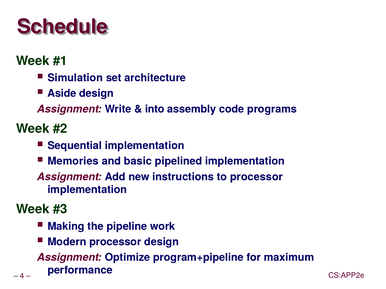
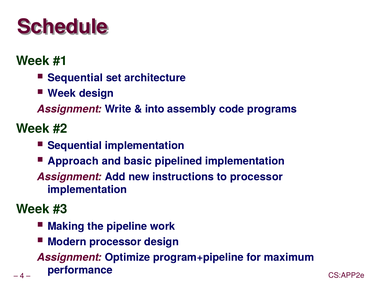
Simulation at (75, 78): Simulation -> Sequential
Aside at (62, 94): Aside -> Week
Memories: Memories -> Approach
